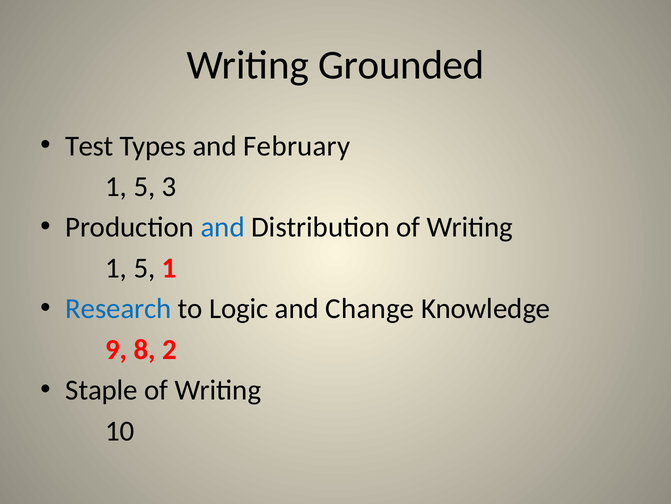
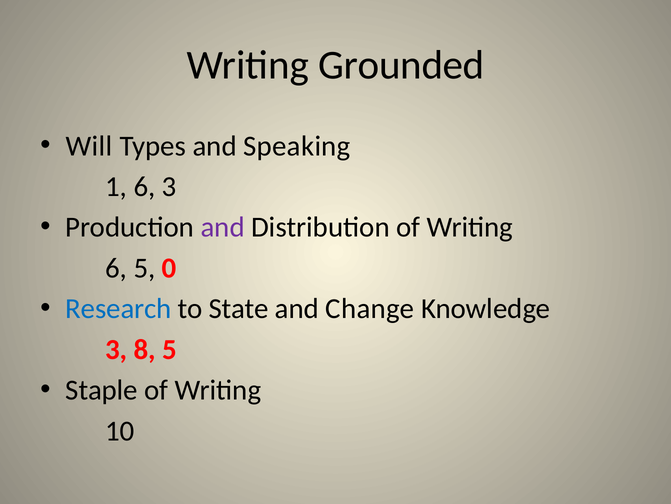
Test: Test -> Will
February: February -> Speaking
5 at (144, 186): 5 -> 6
and at (223, 227) colour: blue -> purple
1 at (116, 268): 1 -> 6
5 1: 1 -> 0
Logic: Logic -> State
9 at (116, 349): 9 -> 3
8 2: 2 -> 5
